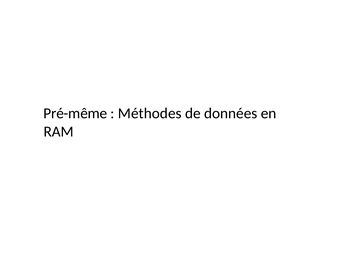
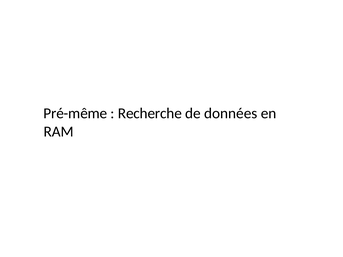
Méthodes: Méthodes -> Recherche
